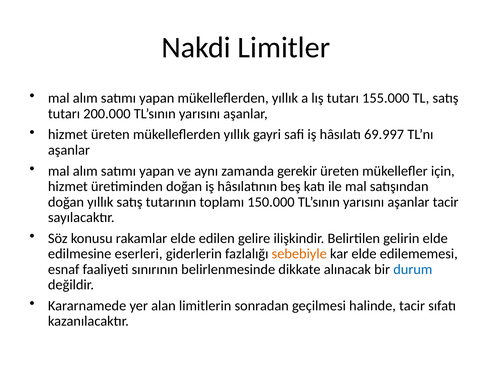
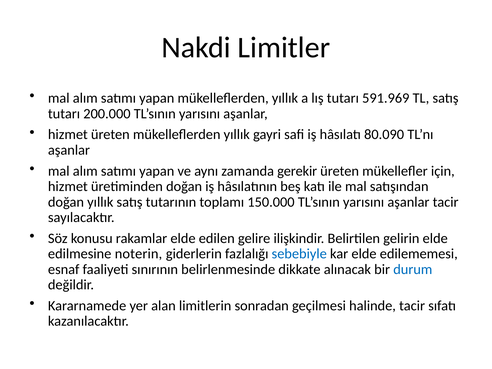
155.000: 155.000 -> 591.969
69.997: 69.997 -> 80.090
eserleri: eserleri -> noterin
sebebiyle colour: orange -> blue
